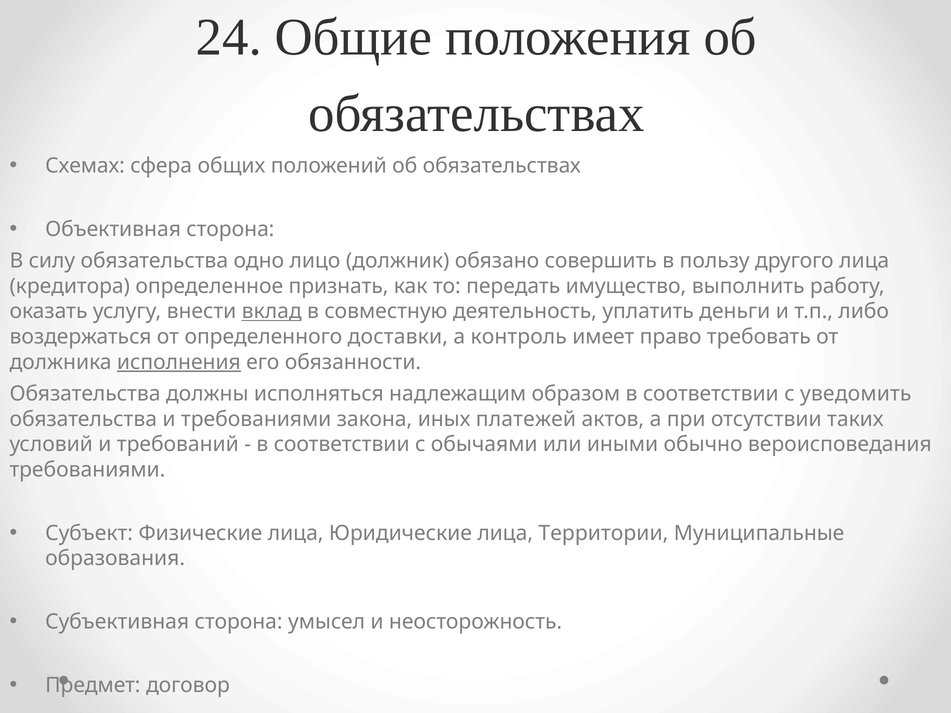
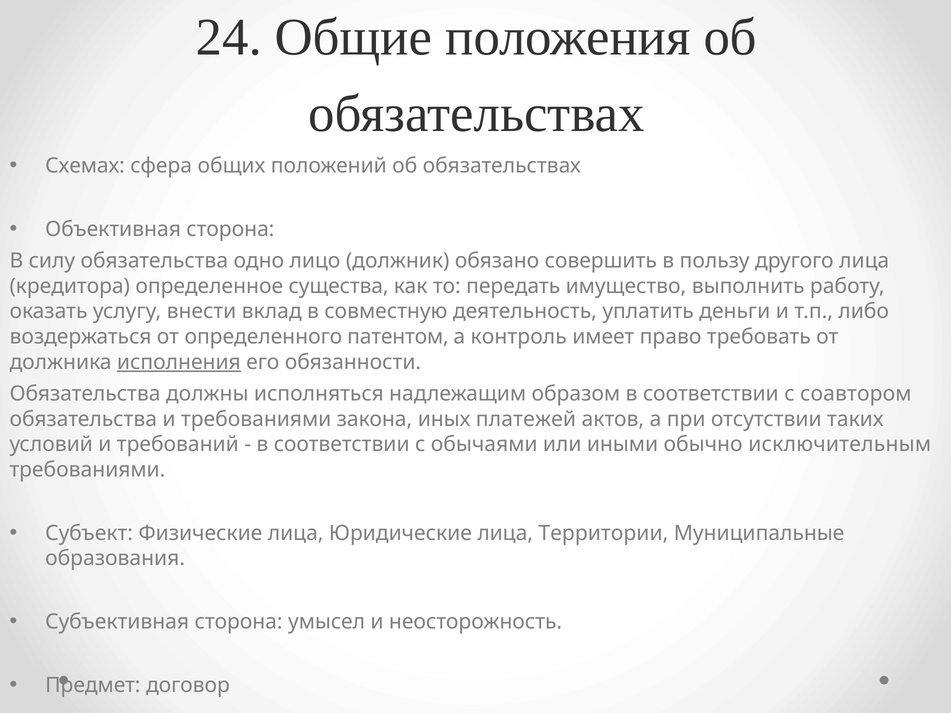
признать: признать -> существа
вклад underline: present -> none
доставки: доставки -> патентом
уведомить: уведомить -> соавтором
вероисповедания: вероисповедания -> исключительным
